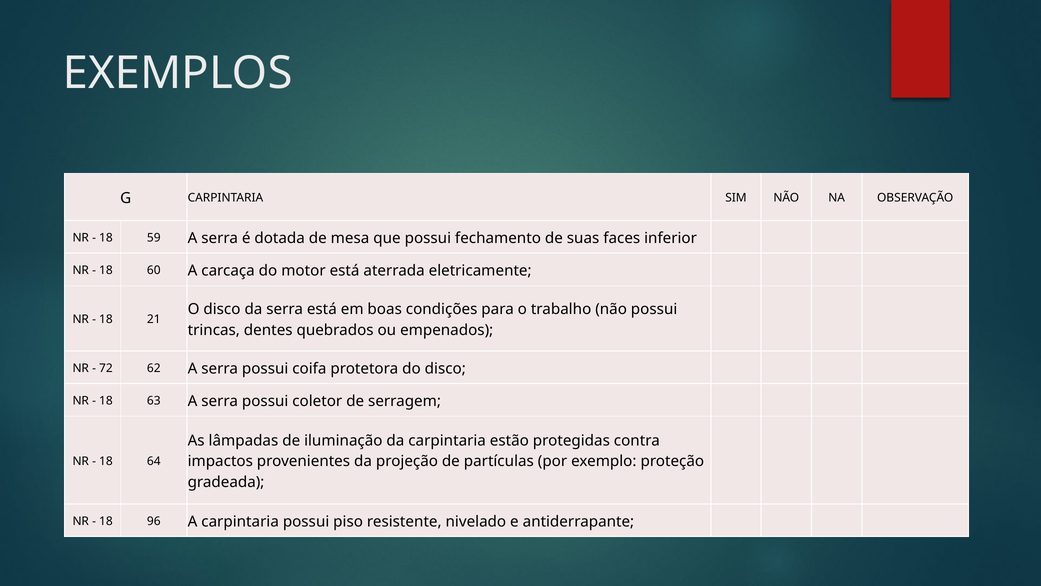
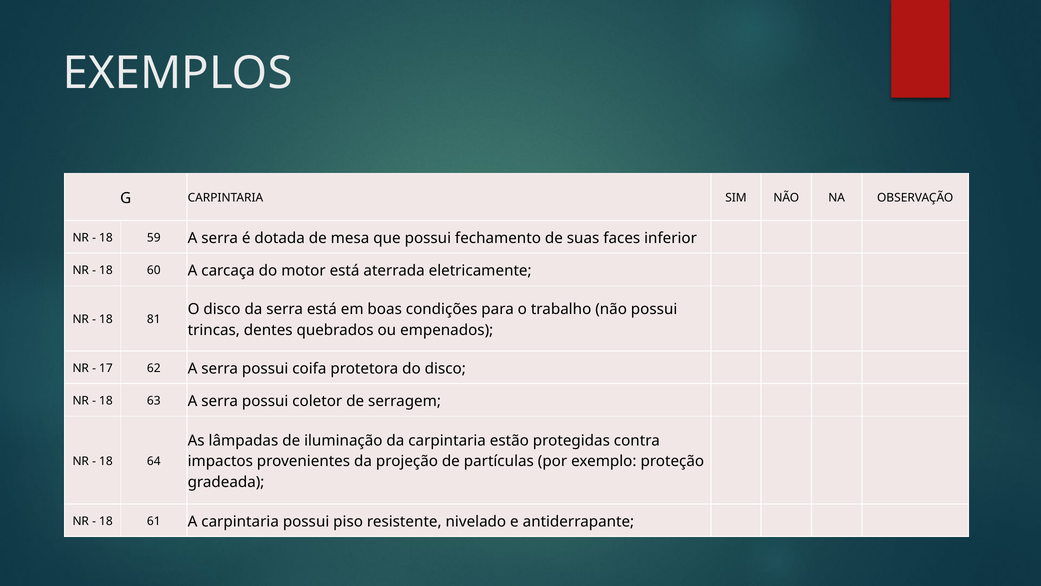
21: 21 -> 81
72: 72 -> 17
96: 96 -> 61
